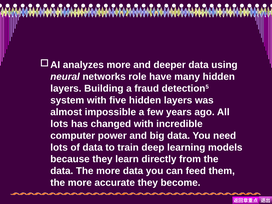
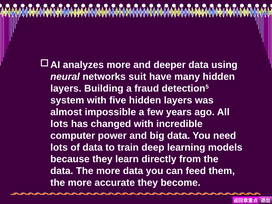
role: role -> suit
